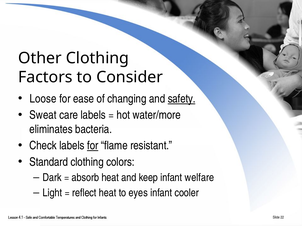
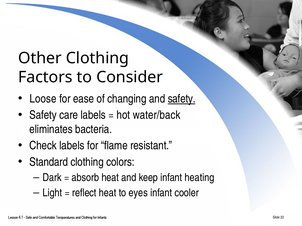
Sweat at (43, 115): Sweat -> Safety
water/more: water/more -> water/back
for at (93, 146) underline: present -> none
welfare: welfare -> heating
